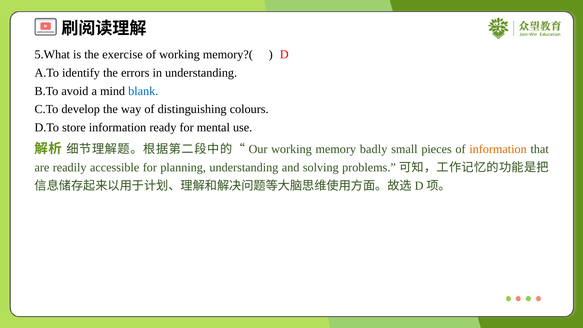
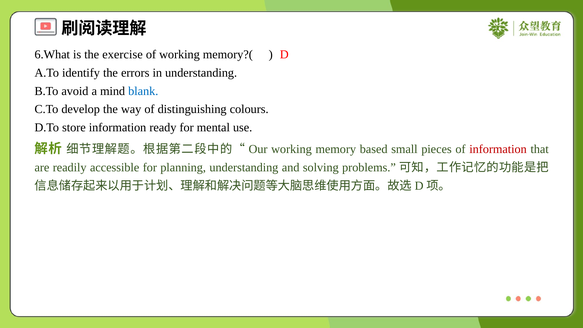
5.What: 5.What -> 6.What
badly: badly -> based
information at (498, 149) colour: orange -> red
